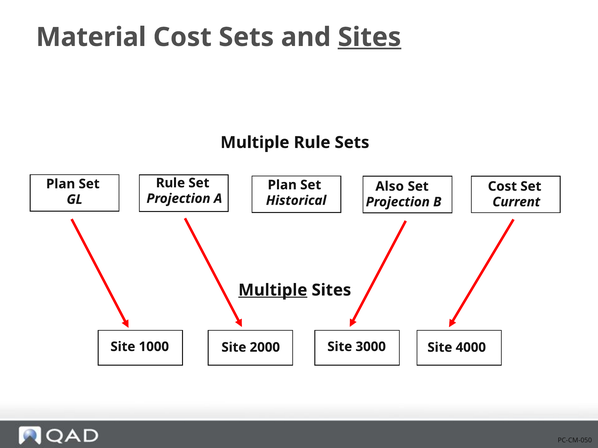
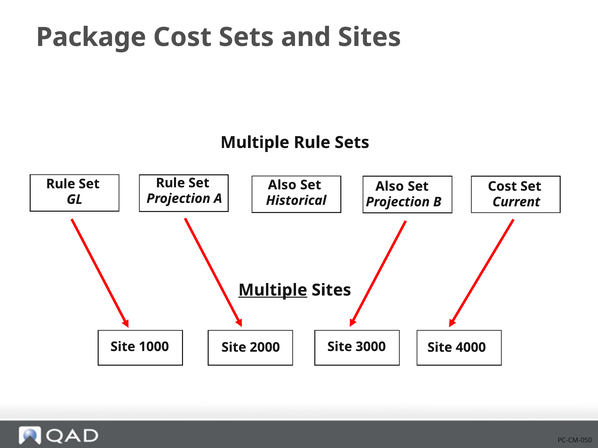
Material: Material -> Package
Sites at (369, 37) underline: present -> none
Plan at (61, 184): Plan -> Rule
Plan at (282, 185): Plan -> Also
